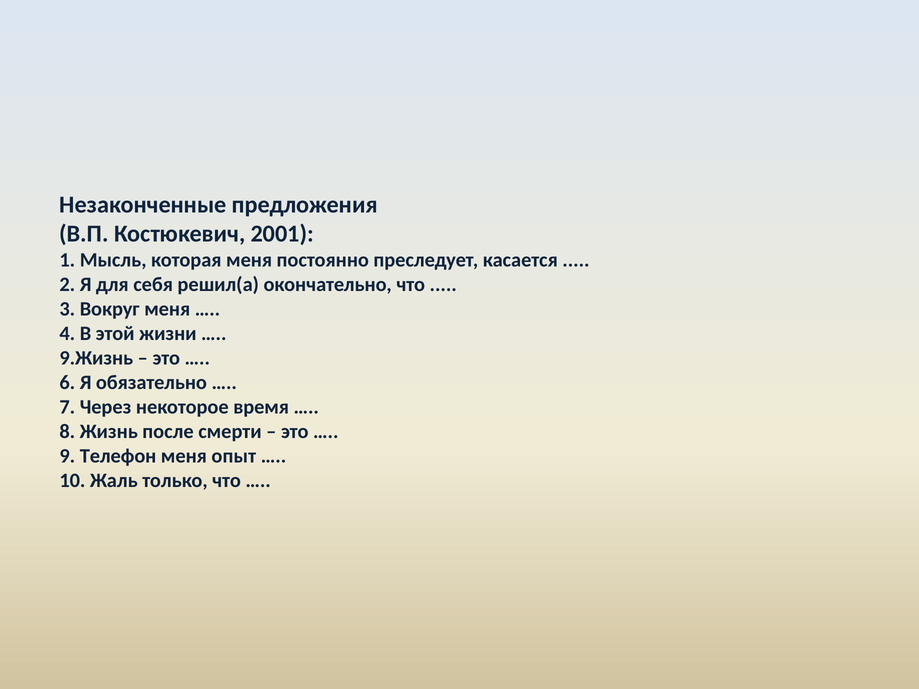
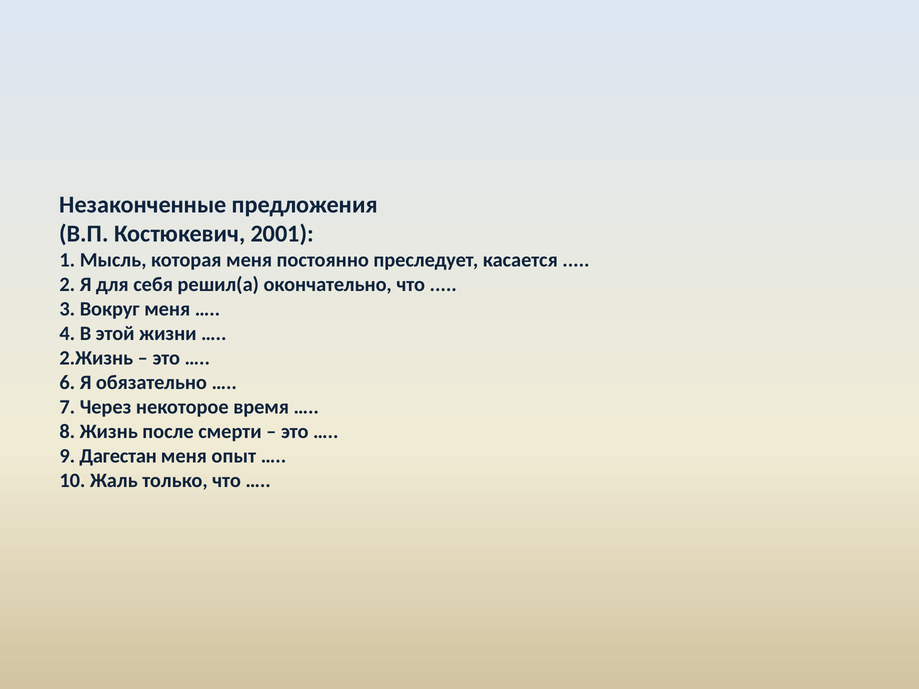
9.Жизнь: 9.Жизнь -> 2.Жизнь
Телефон: Телефон -> Дагестан
